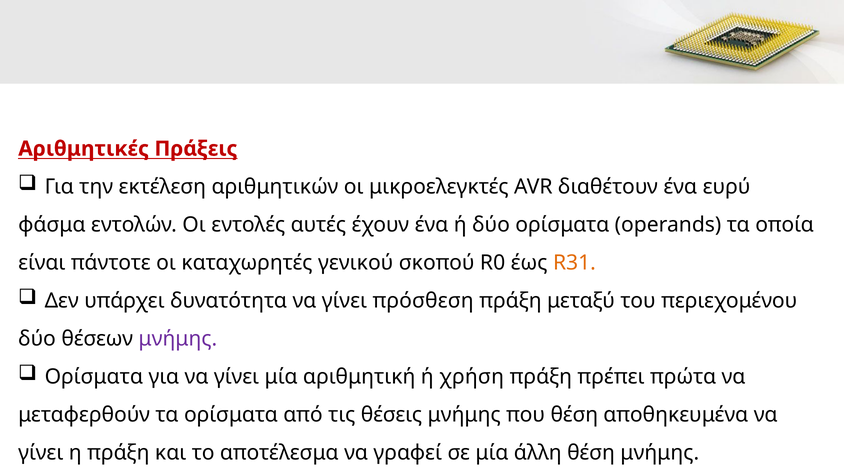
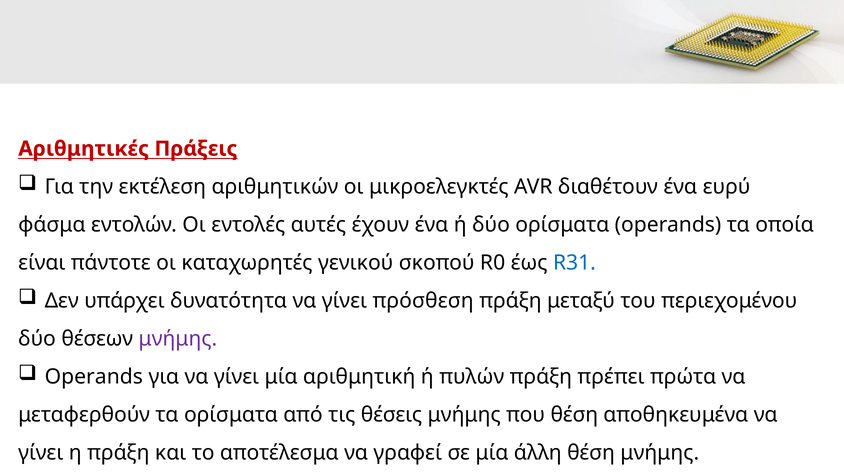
R31 colour: orange -> blue
Ορίσματα at (94, 377): Ορίσματα -> Operands
χρήση: χρήση -> πυλών
